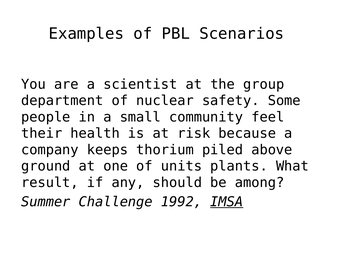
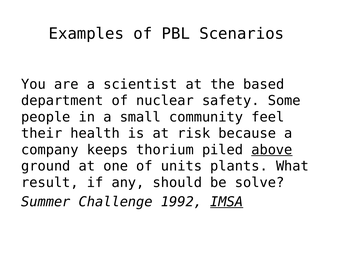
group: group -> based
above underline: none -> present
among: among -> solve
